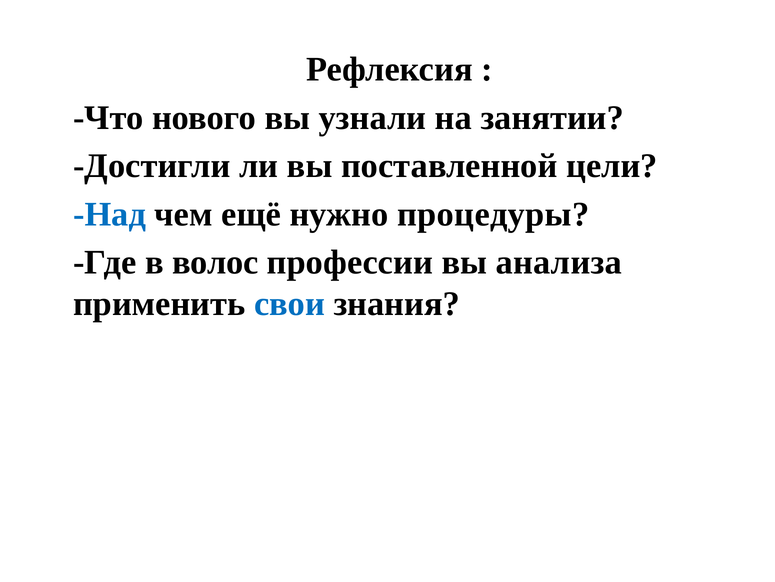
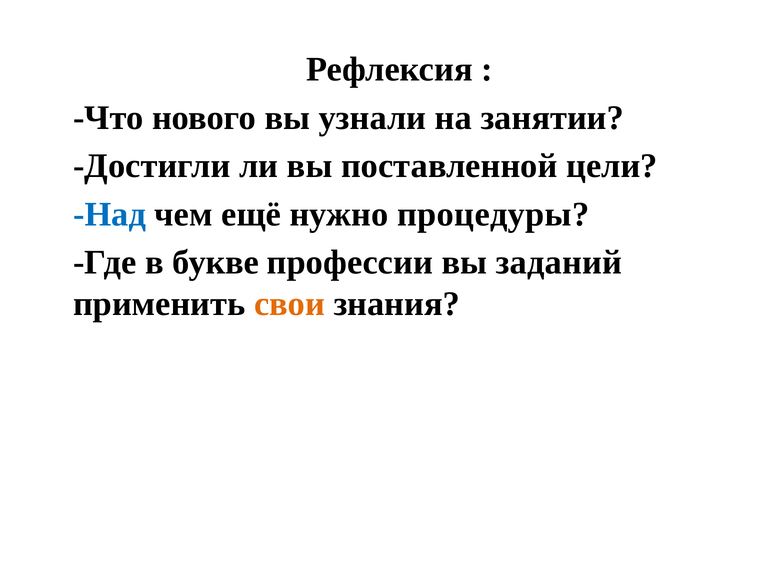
волос: волос -> букве
анализа: анализа -> заданий
свои colour: blue -> orange
